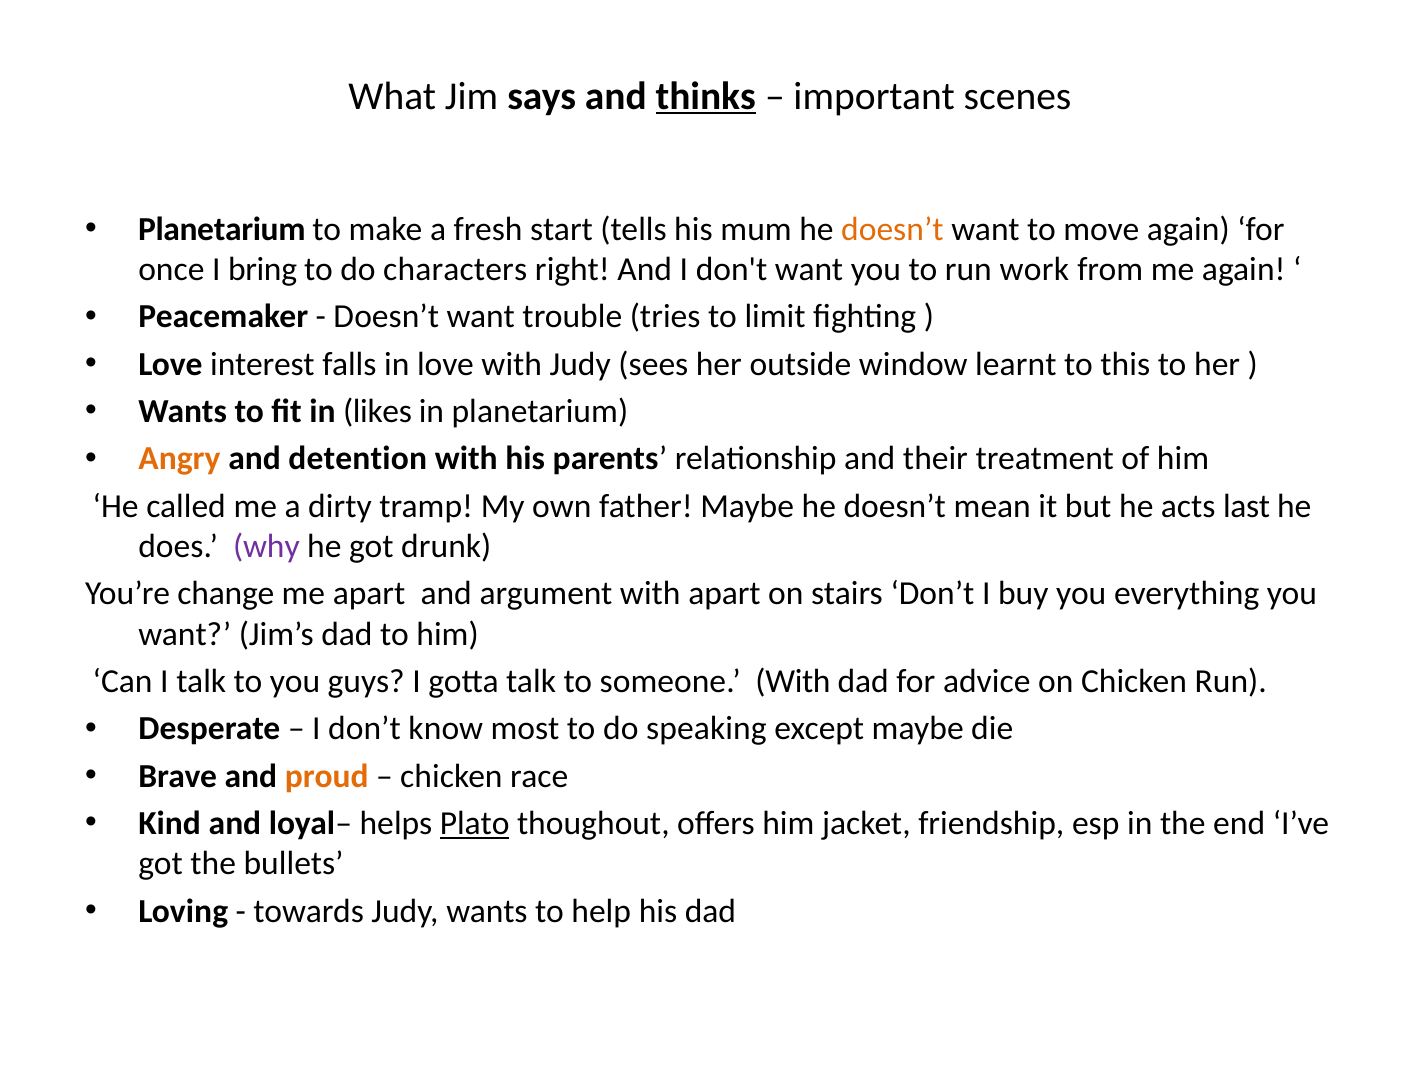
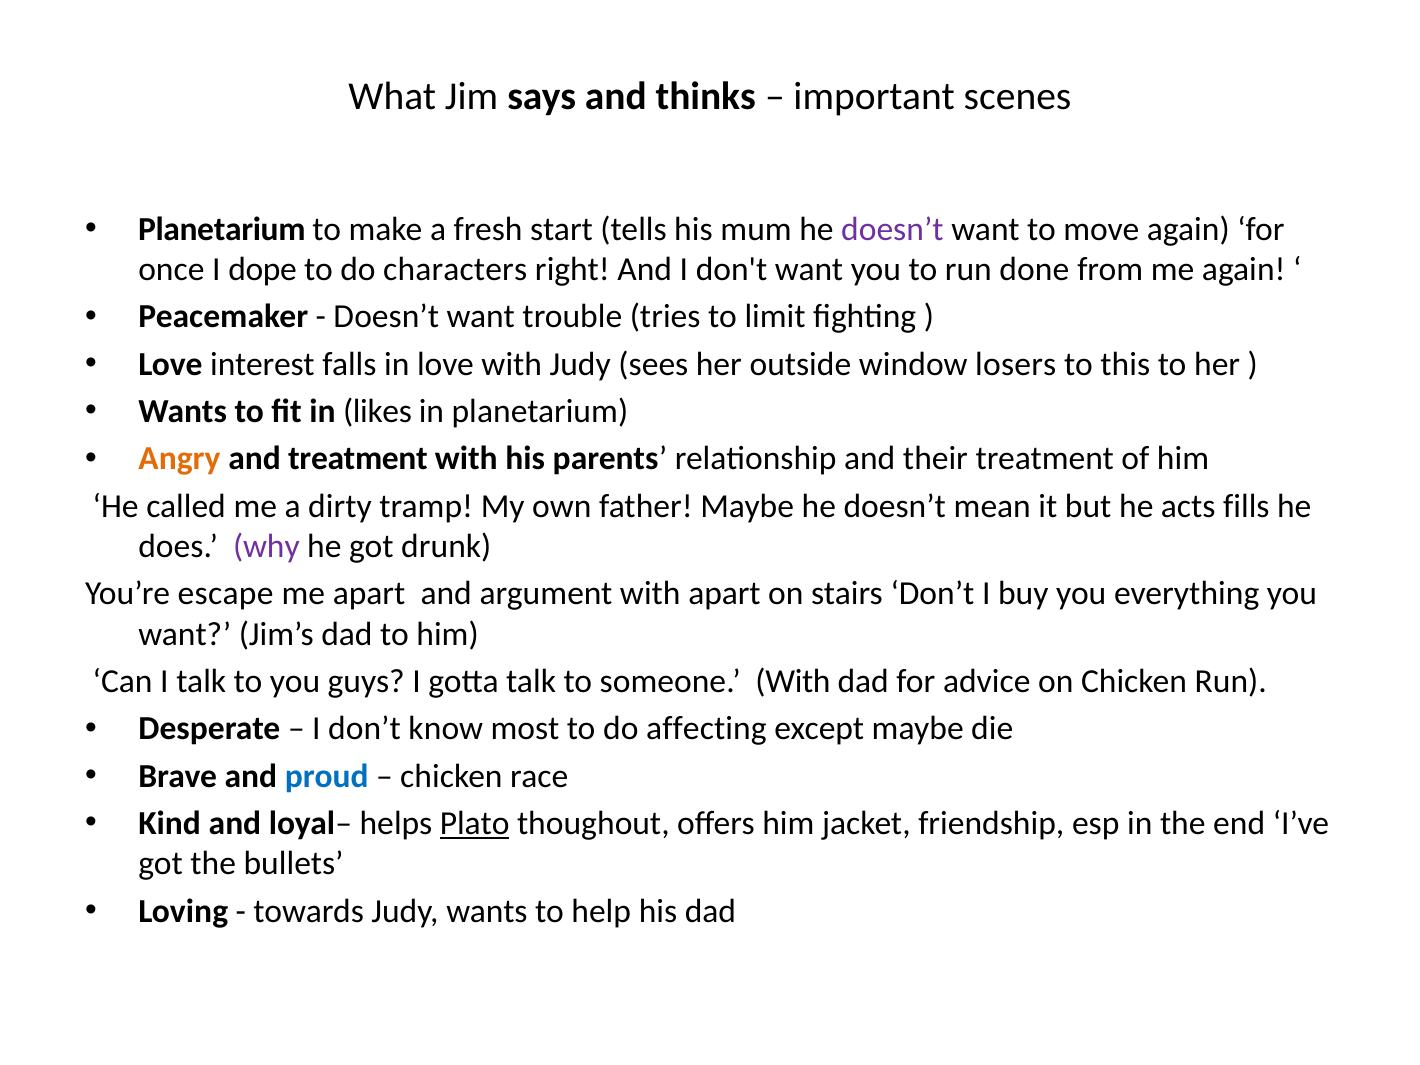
thinks underline: present -> none
doesn’t at (892, 229) colour: orange -> purple
bring: bring -> dope
work: work -> done
learnt: learnt -> losers
and detention: detention -> treatment
last: last -> fills
change: change -> escape
speaking: speaking -> affecting
proud colour: orange -> blue
